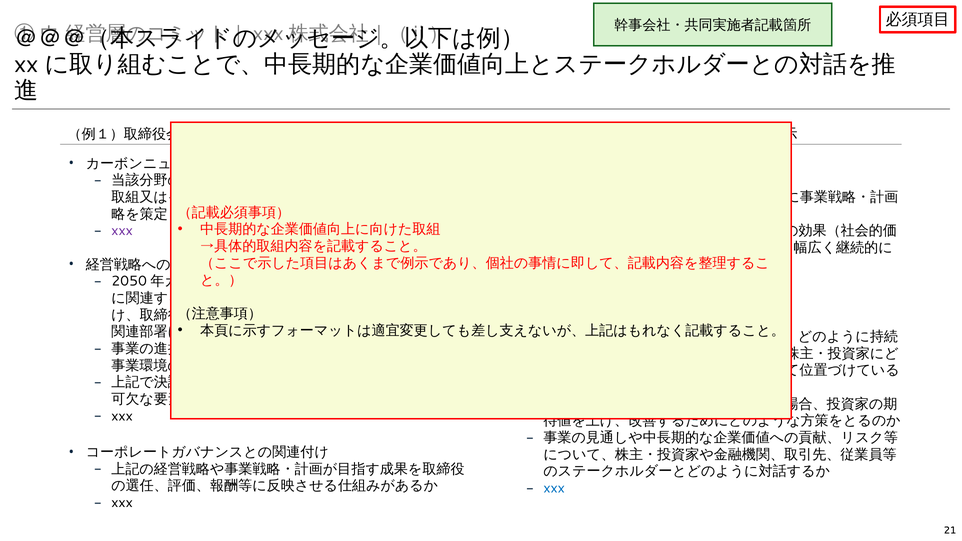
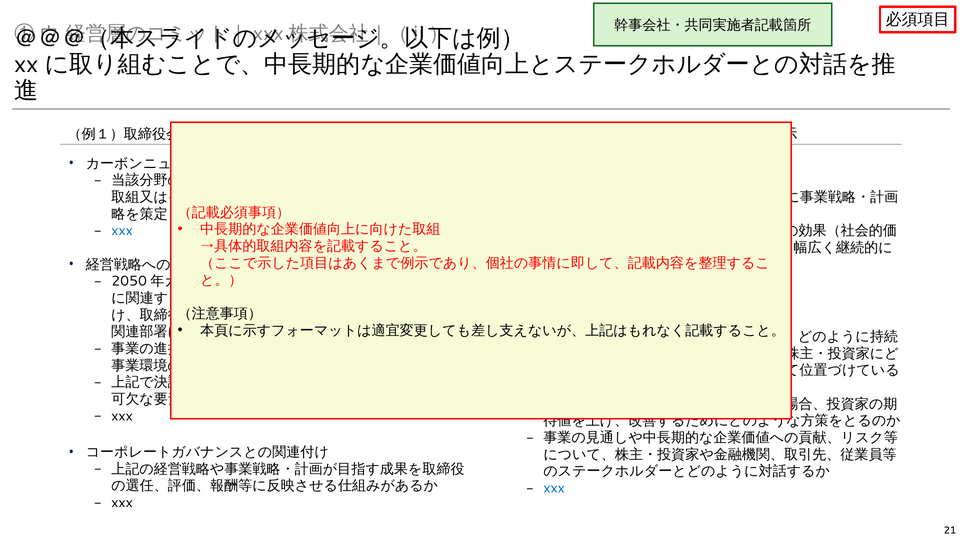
xxx at (122, 231) colour: purple -> blue
